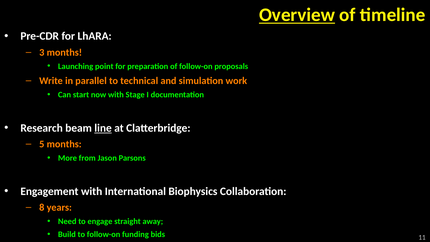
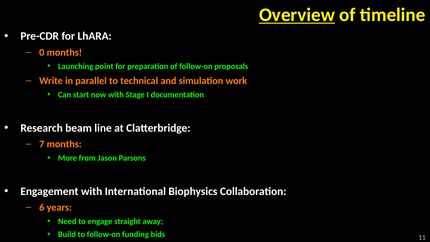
3: 3 -> 0
line underline: present -> none
5: 5 -> 7
8: 8 -> 6
